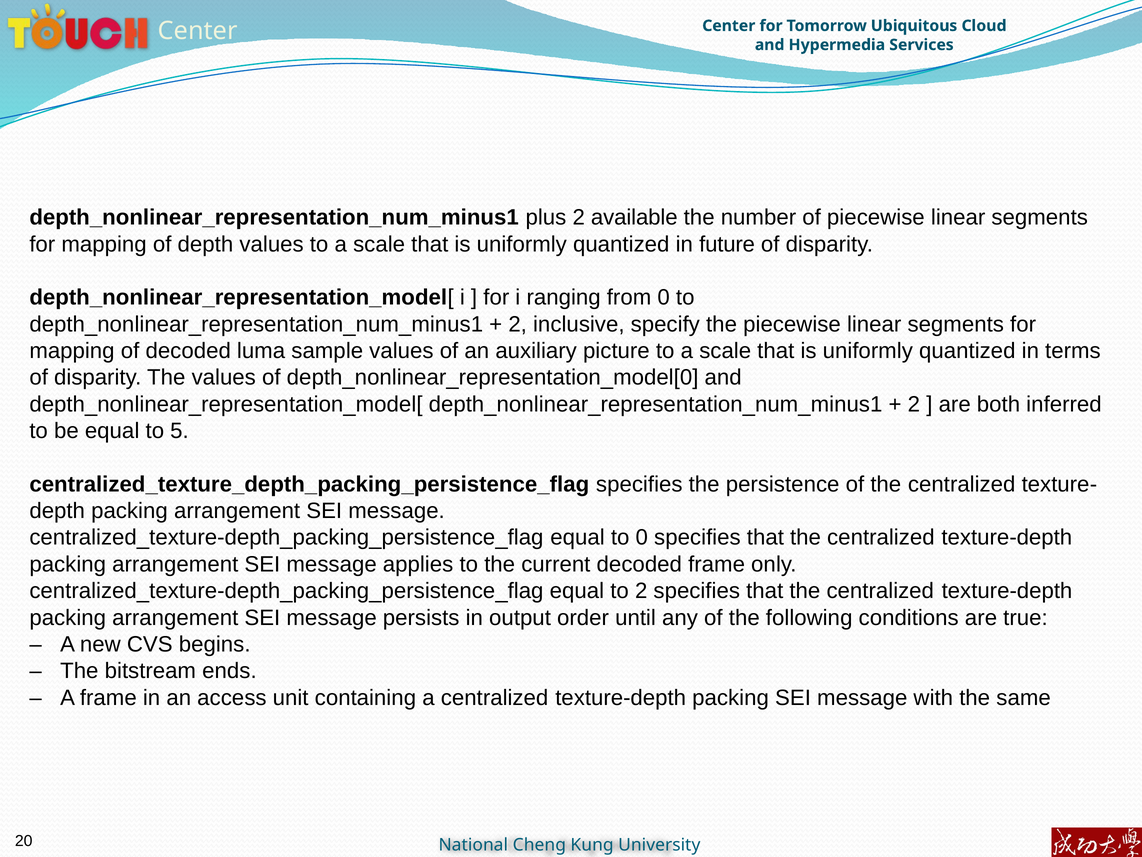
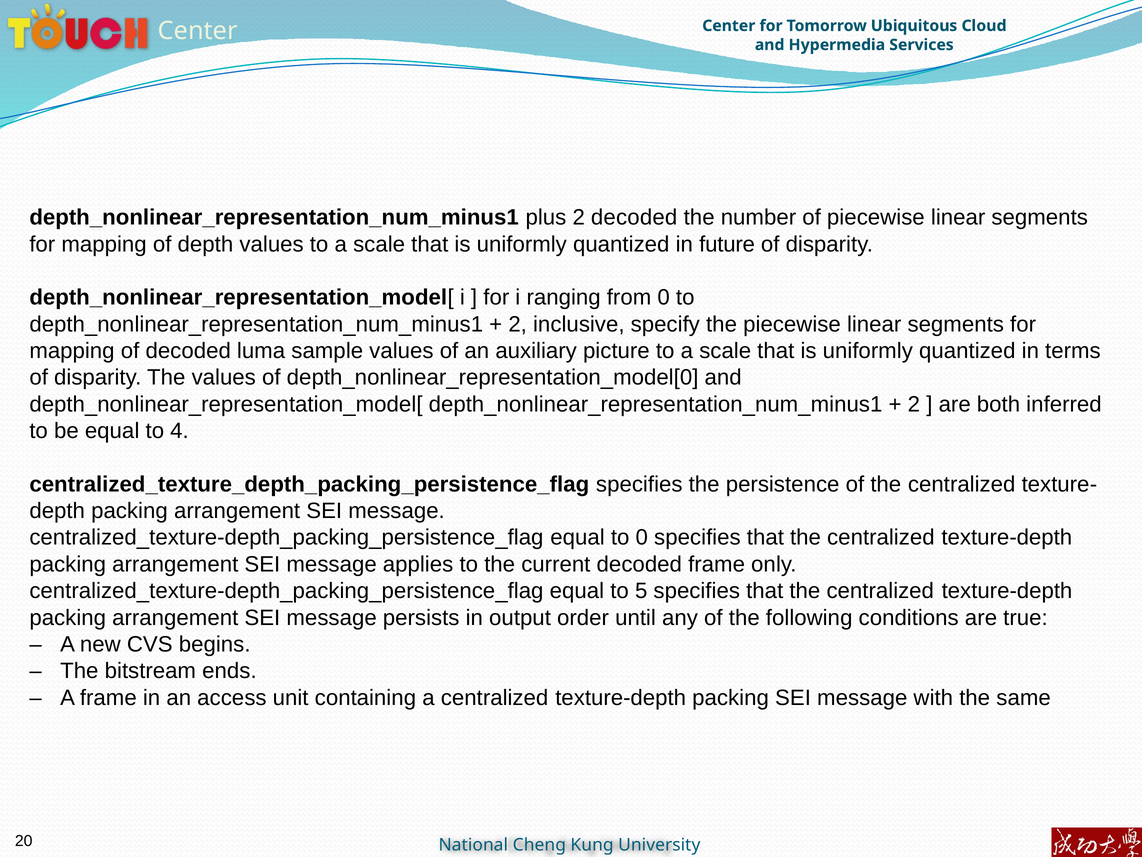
2 available: available -> decoded
5: 5 -> 4
to 2: 2 -> 5
